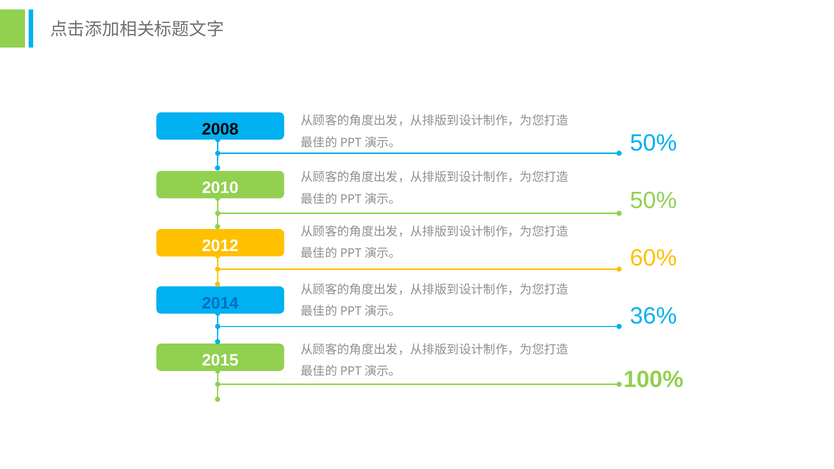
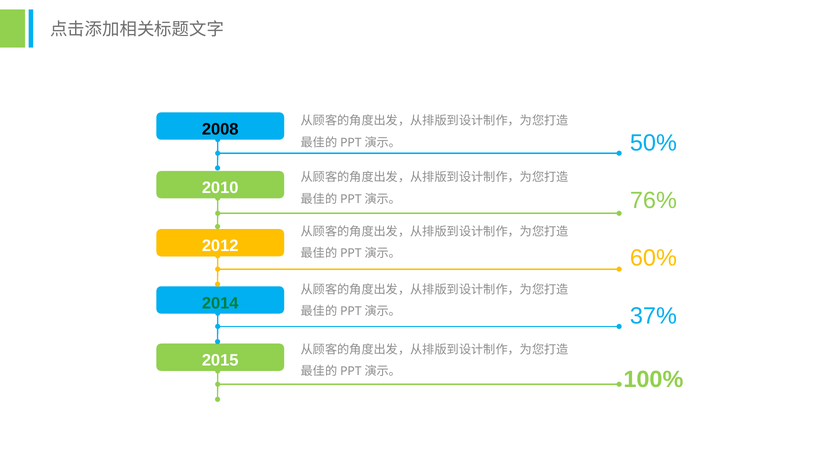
50% at (653, 201): 50% -> 76%
2014 colour: blue -> green
36%: 36% -> 37%
